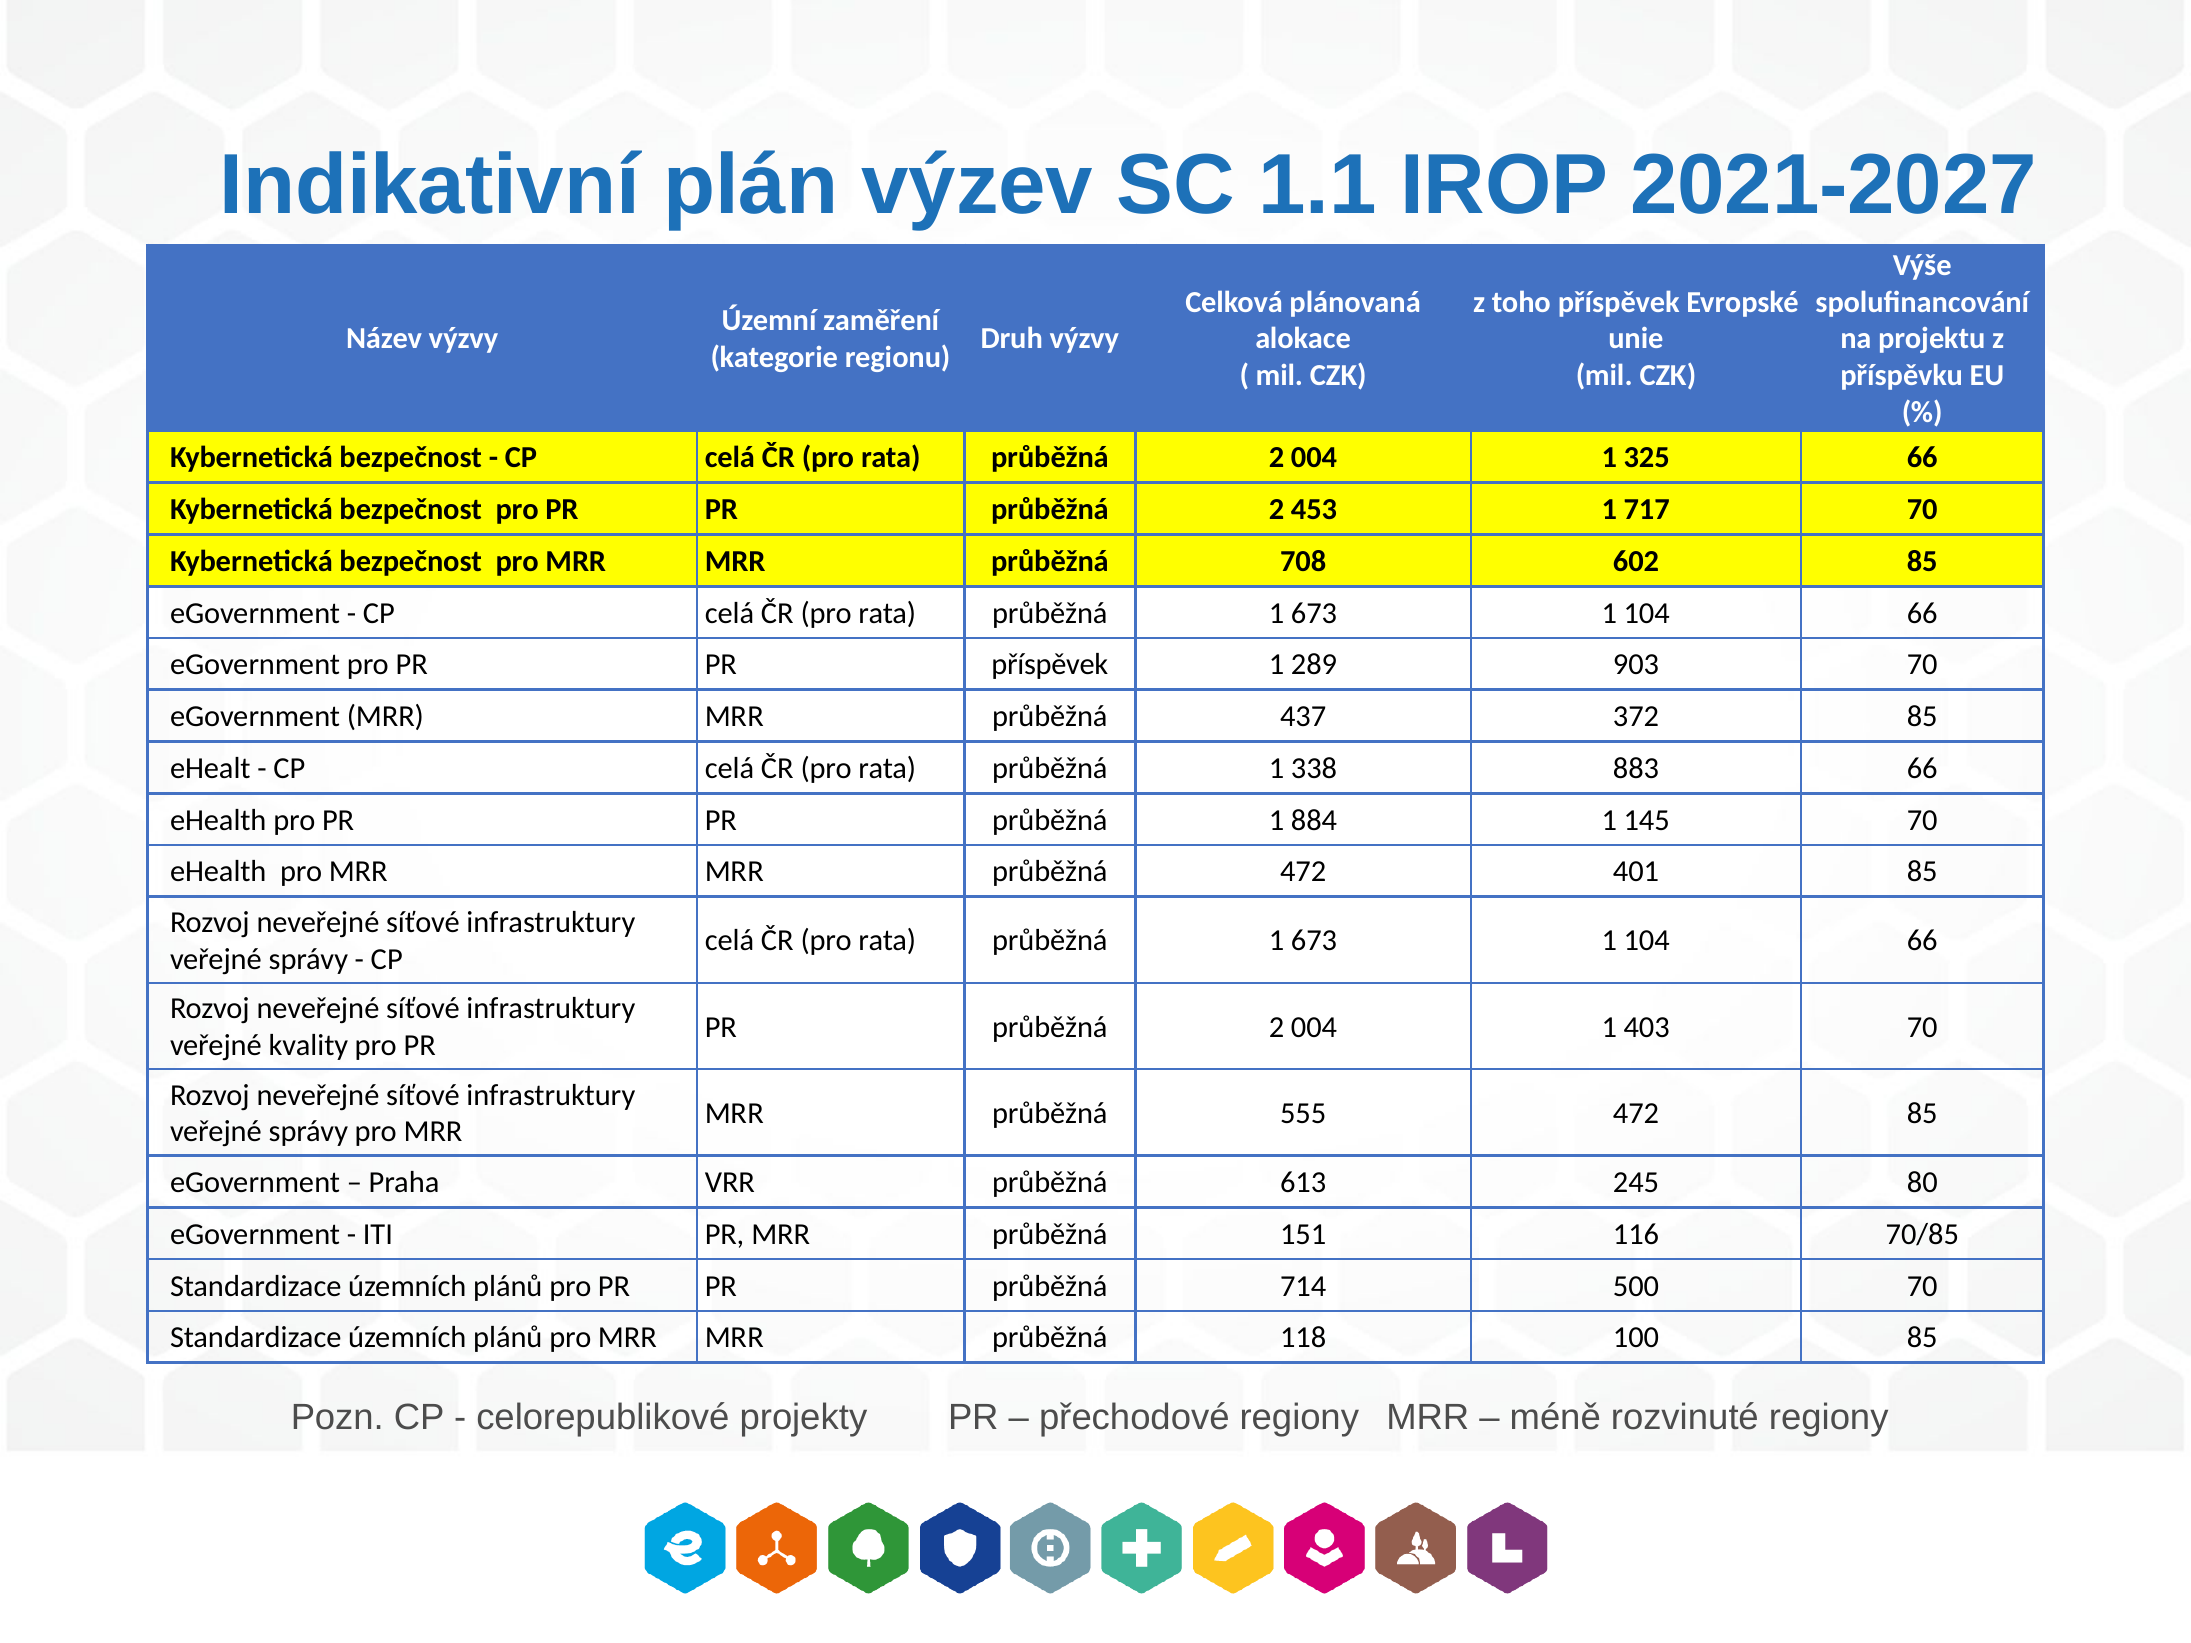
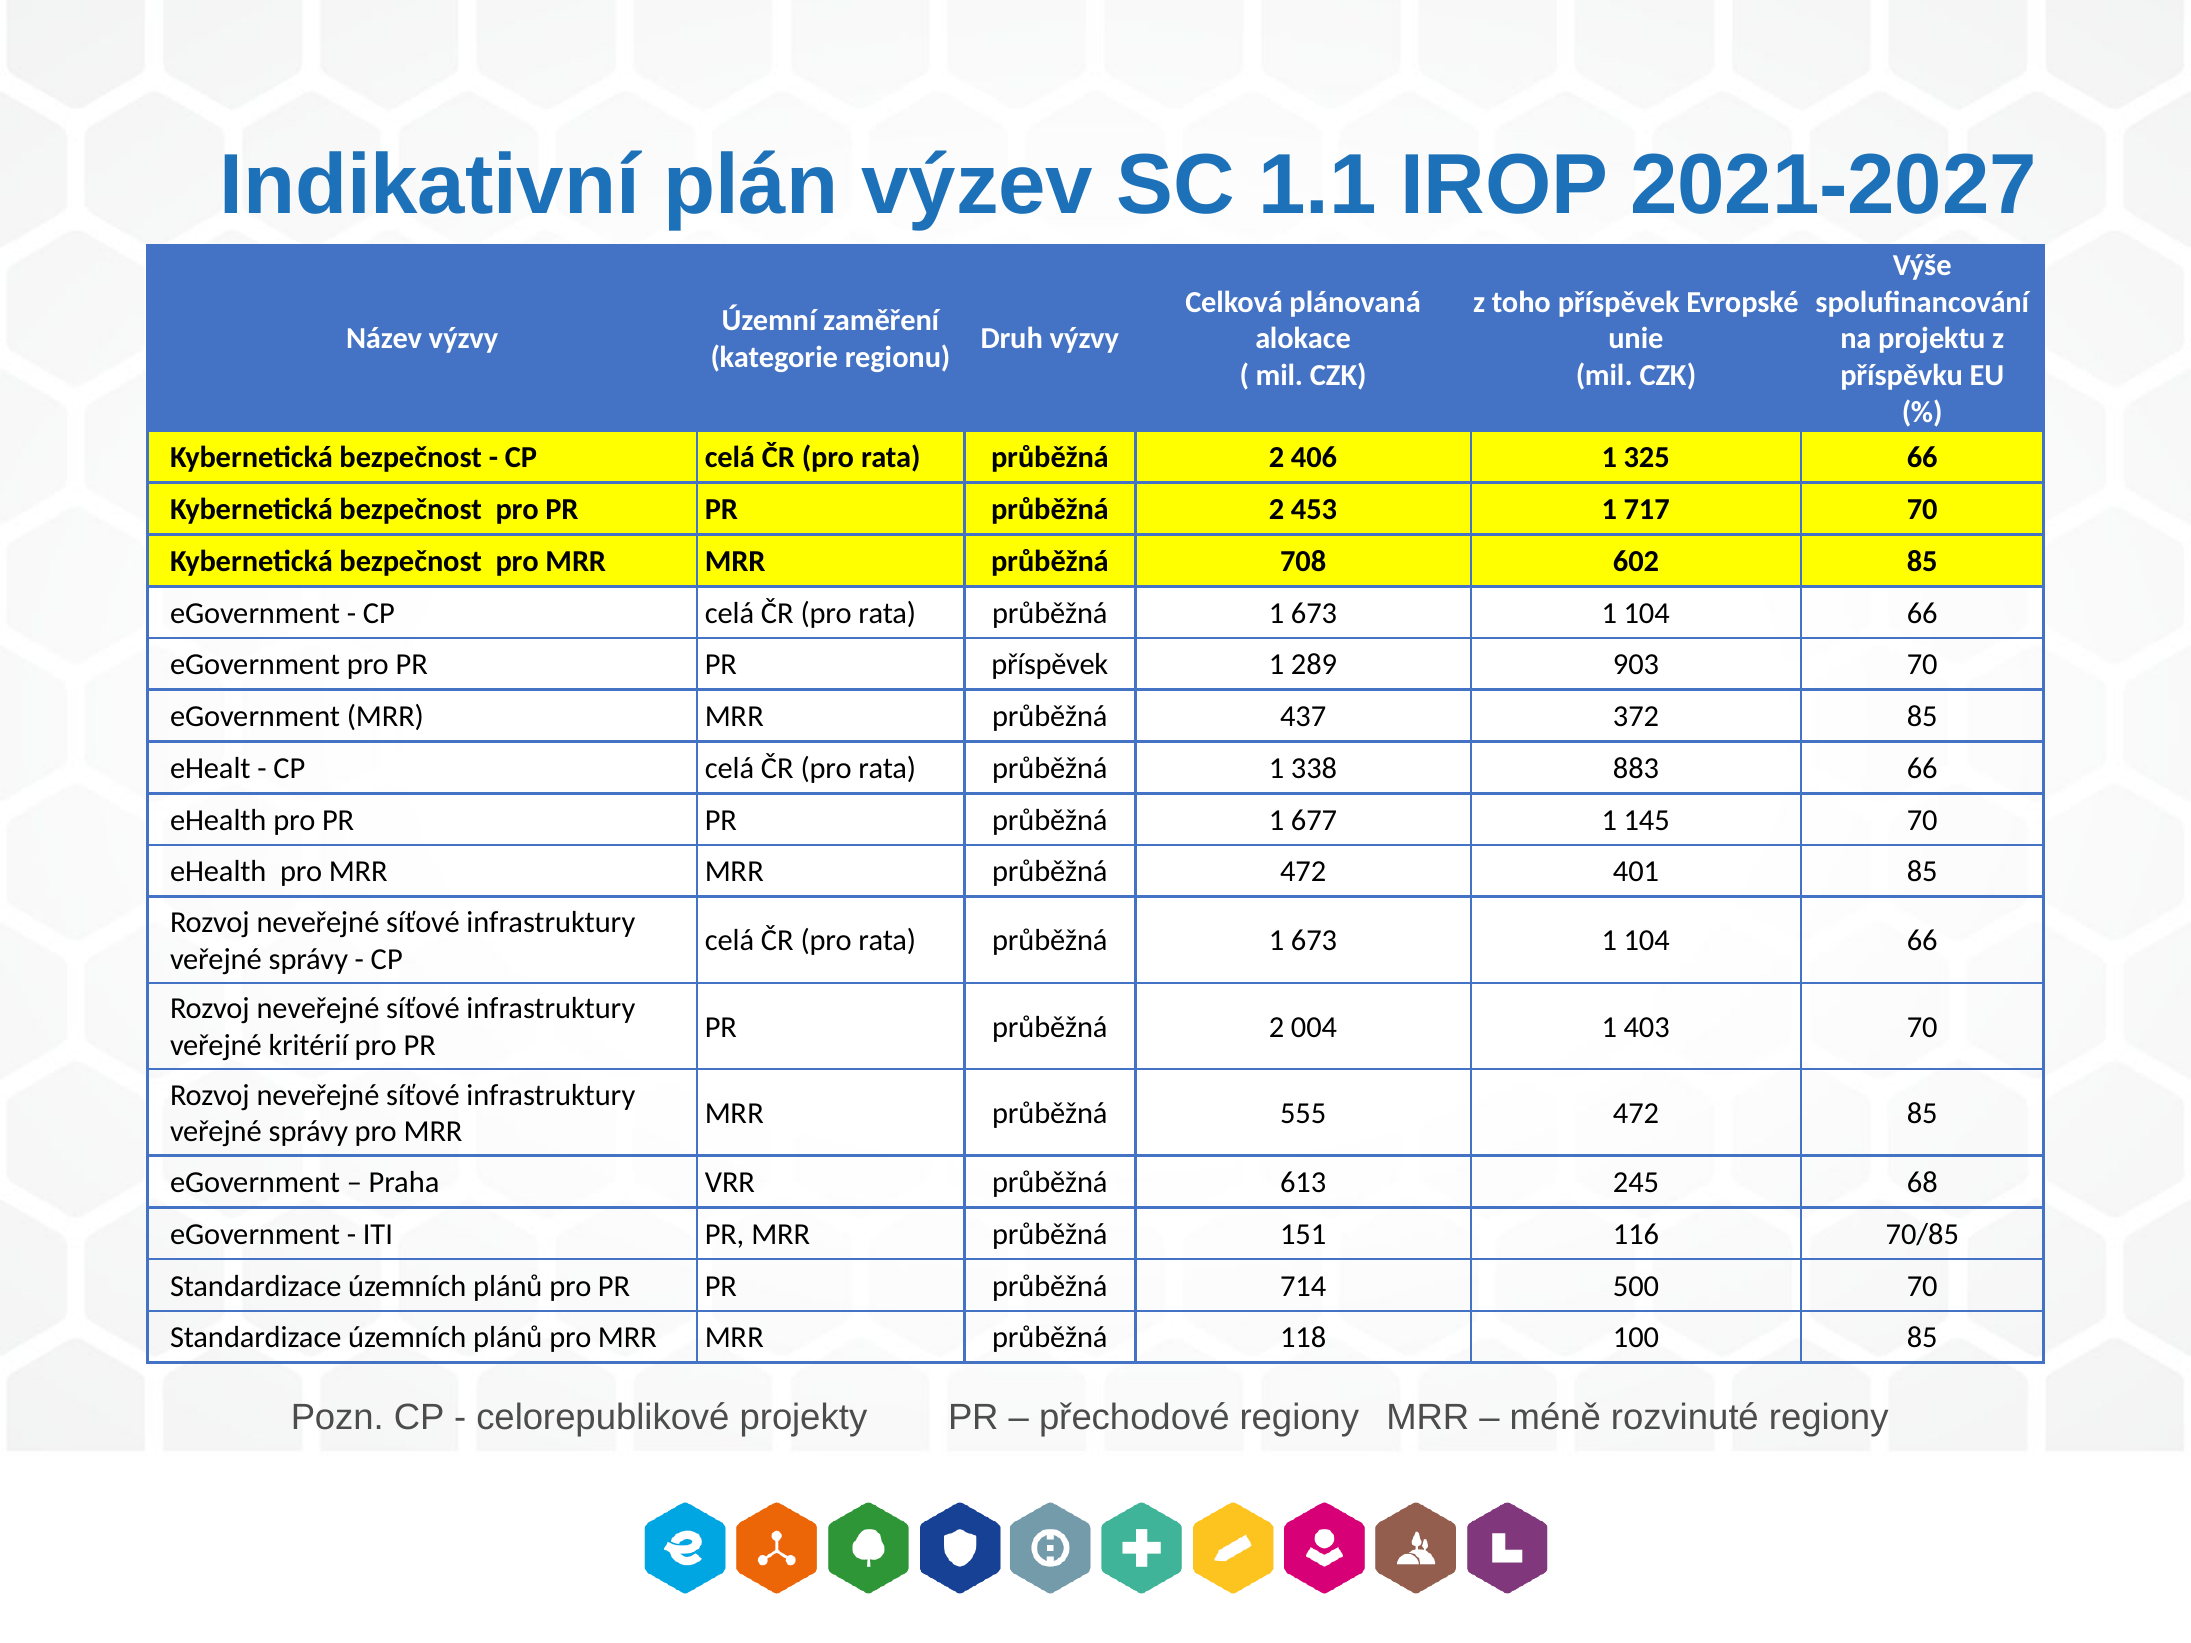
rata průběžná 2 004: 004 -> 406
884: 884 -> 677
kvality: kvality -> kritérií
80: 80 -> 68
